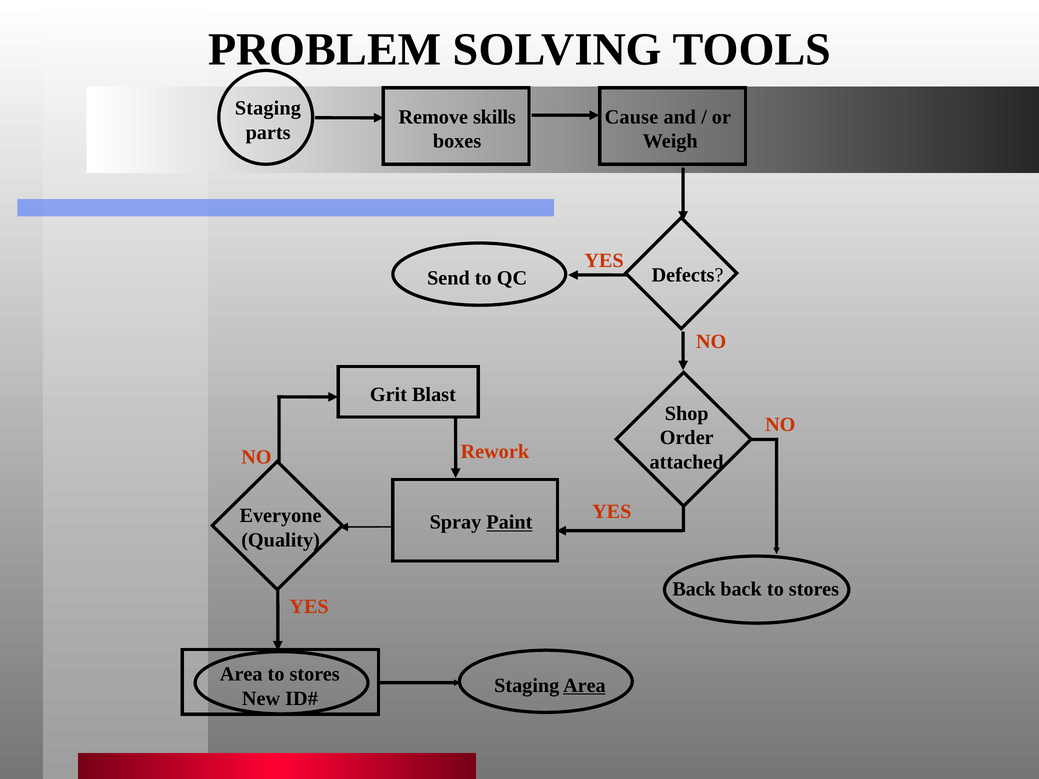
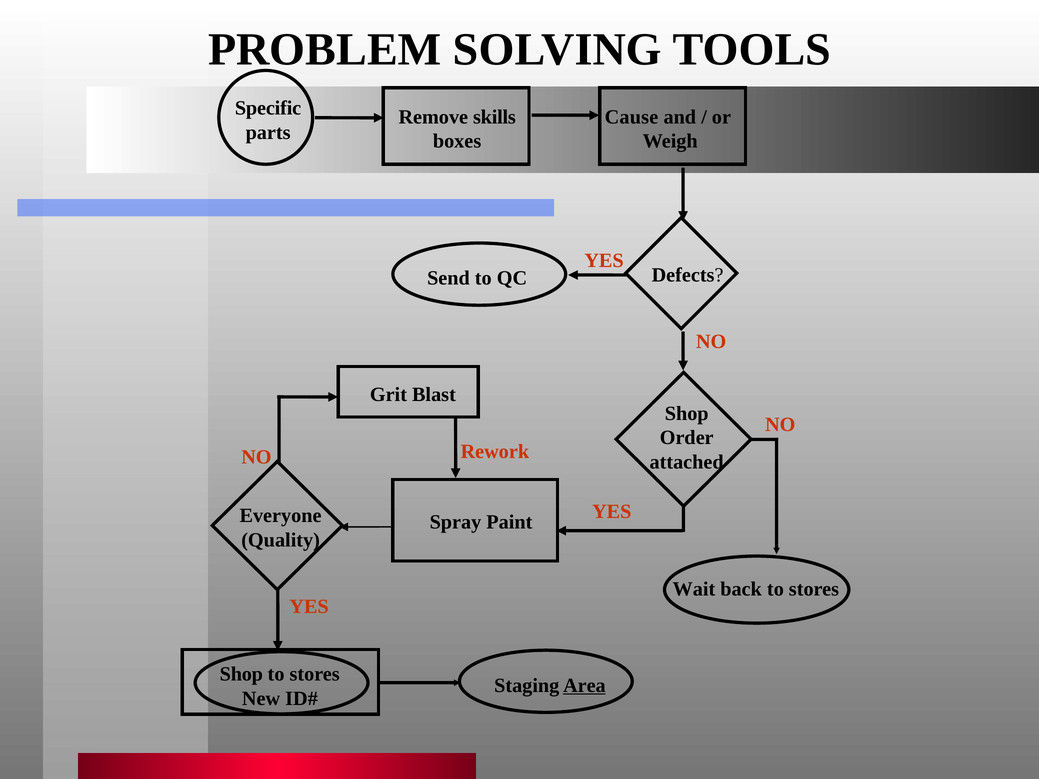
Staging at (268, 108): Staging -> Specific
Paint underline: present -> none
Back at (694, 589): Back -> Wait
Area at (241, 674): Area -> Shop
